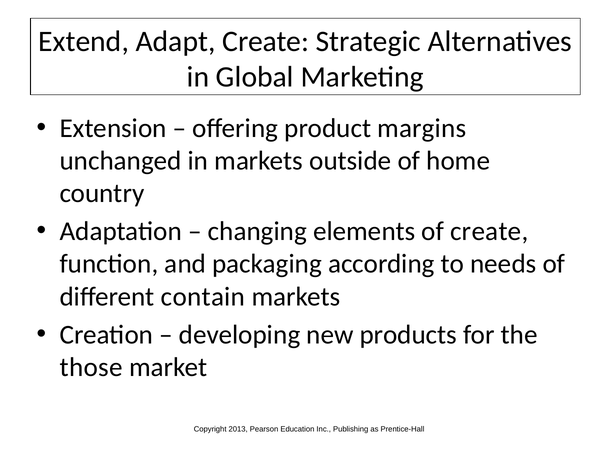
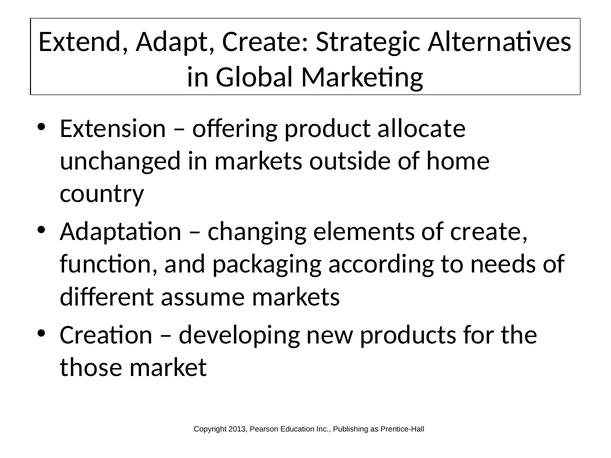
margins: margins -> allocate
contain: contain -> assume
